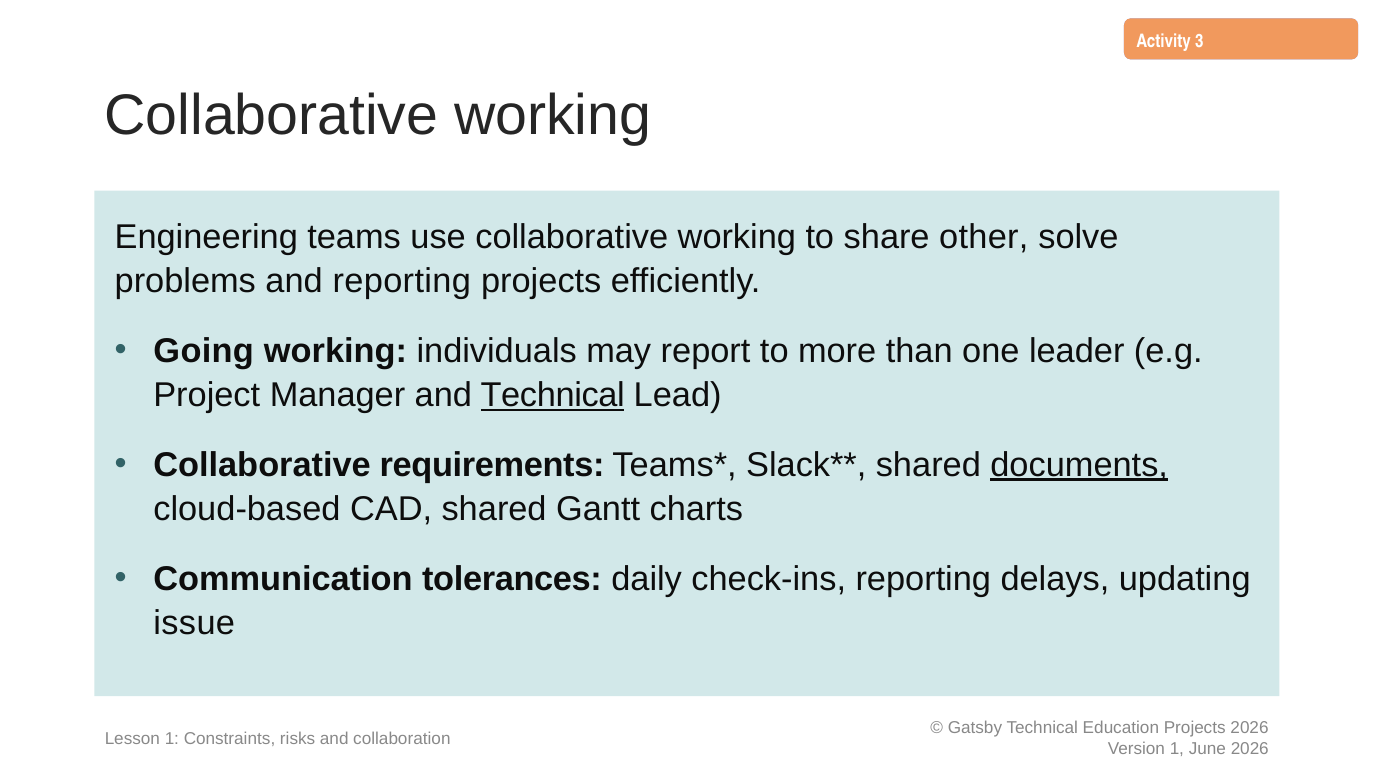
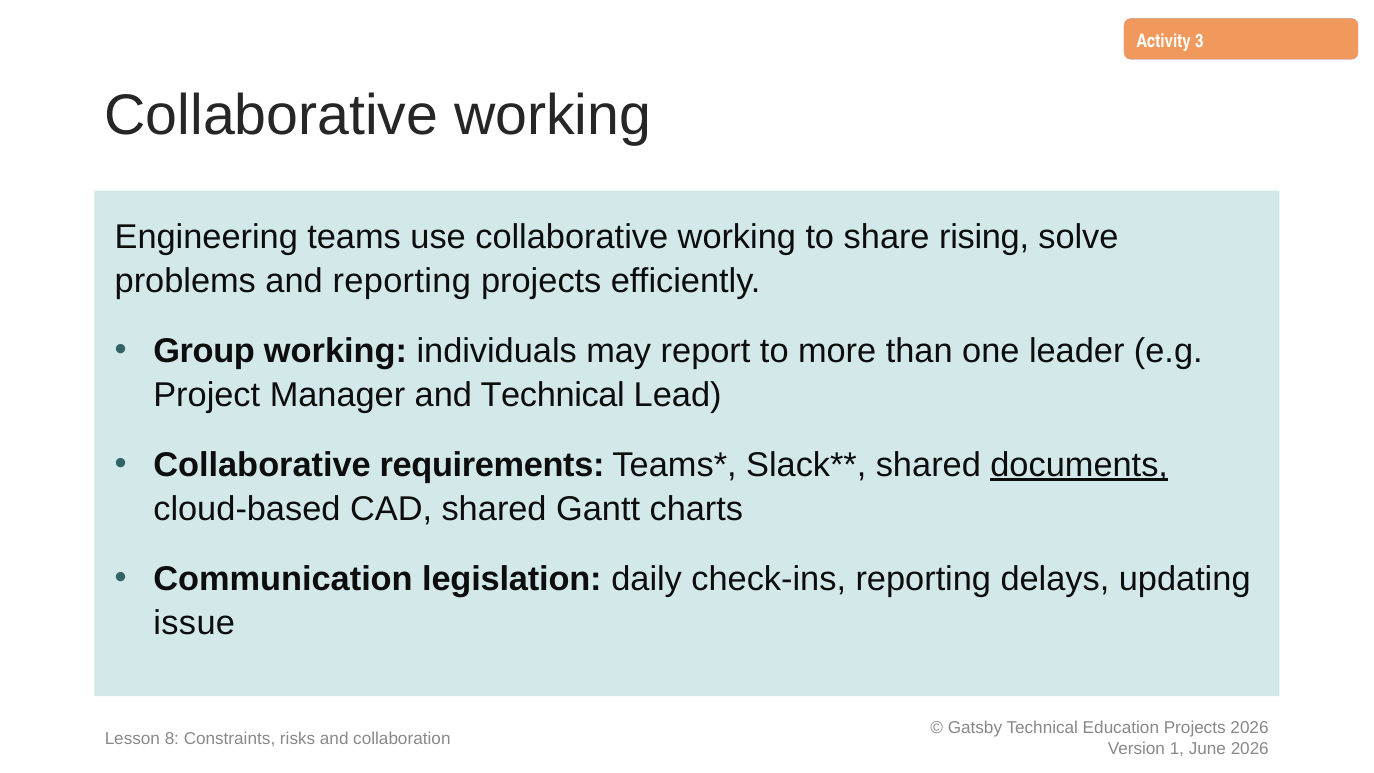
other: other -> rising
Going: Going -> Group
Technical at (553, 395) underline: present -> none
tolerances: tolerances -> legislation
Lesson 1: 1 -> 8
